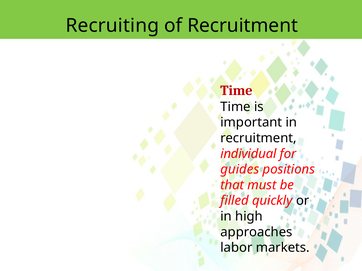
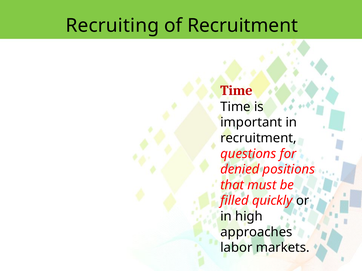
individual: individual -> questions
guides: guides -> denied
